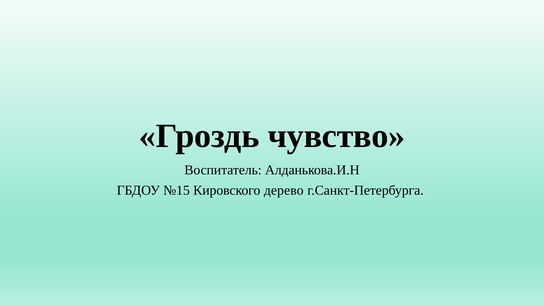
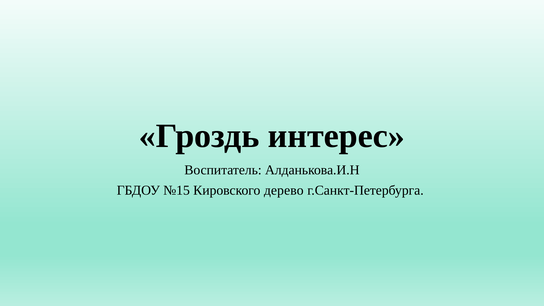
чувство: чувство -> интерес
